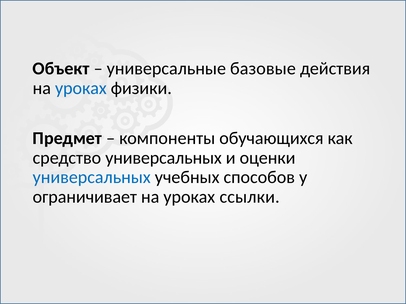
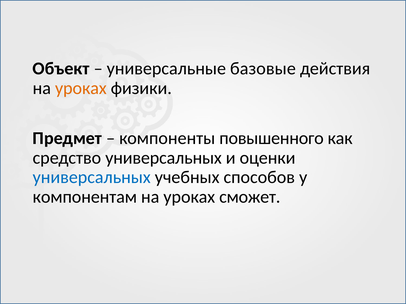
уроках at (81, 88) colour: blue -> orange
обучающихся: обучающихся -> повышенного
ограничивает: ограничивает -> компонентам
ссылки: ссылки -> сможет
